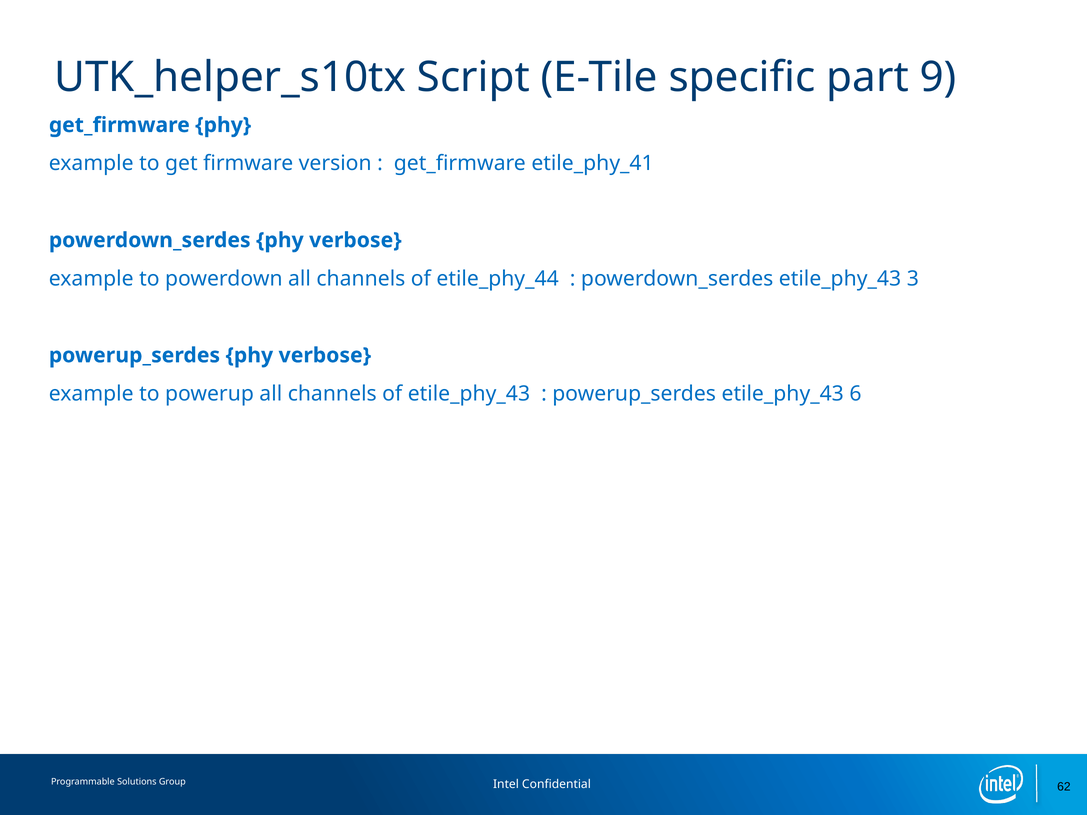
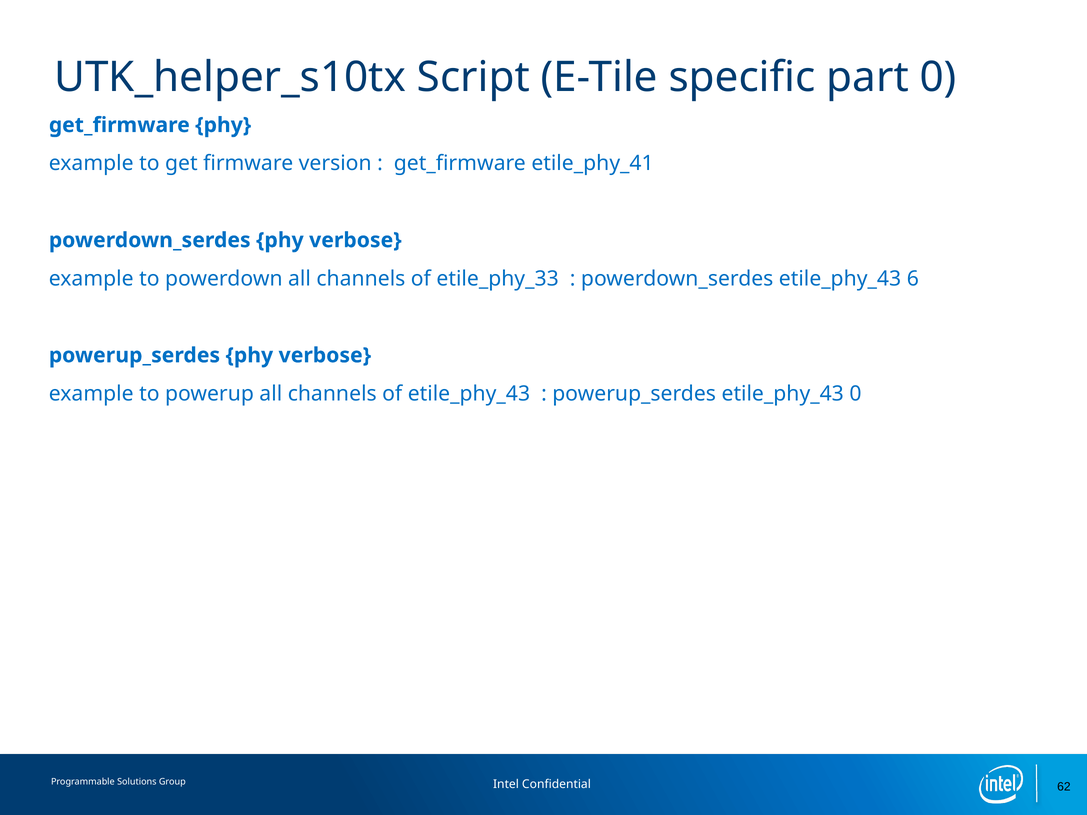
part 9: 9 -> 0
etile_phy_44: etile_phy_44 -> etile_phy_33
3: 3 -> 6
etile_phy_43 6: 6 -> 0
